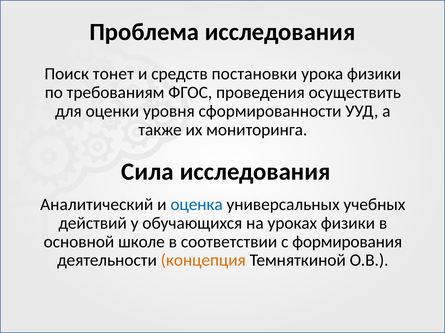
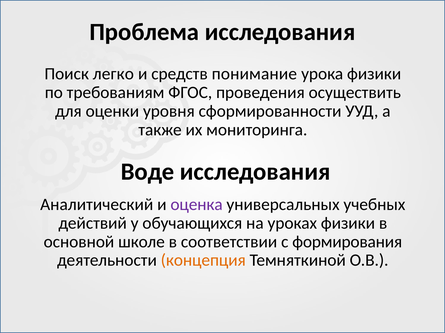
тонет: тонет -> легко
постановки: постановки -> понимание
Сила: Сила -> Воде
оценка colour: blue -> purple
